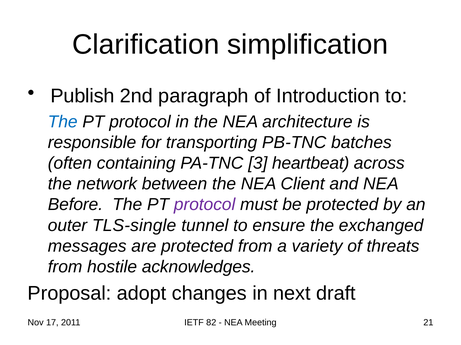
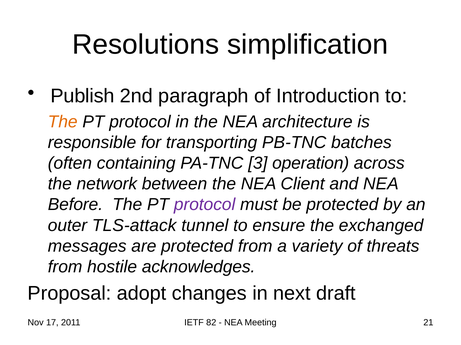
Clarification: Clarification -> Resolutions
The at (63, 122) colour: blue -> orange
heartbeat: heartbeat -> operation
TLS-single: TLS-single -> TLS-attack
